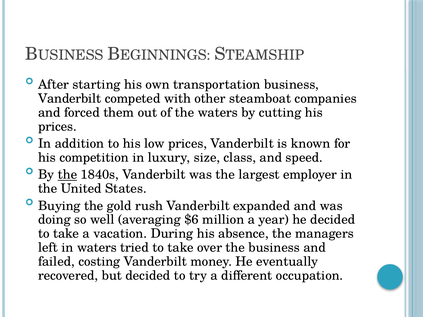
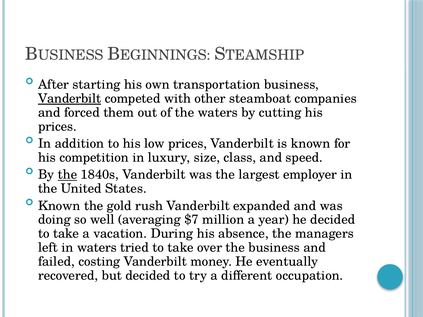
Vanderbilt at (70, 99) underline: none -> present
Buying at (59, 206): Buying -> Known
$6: $6 -> $7
